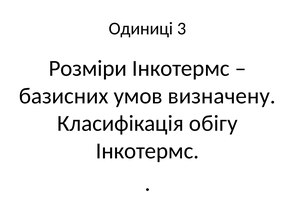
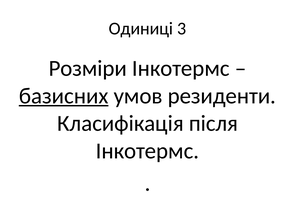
базисних underline: none -> present
визначену: визначену -> резиденти
обігу: обігу -> після
